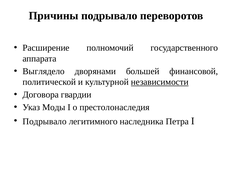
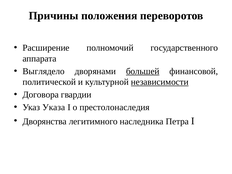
Причины подрывало: подрывало -> положения
большей underline: none -> present
Моды: Моды -> Указа
Подрывало at (45, 121): Подрывало -> Дворянства
